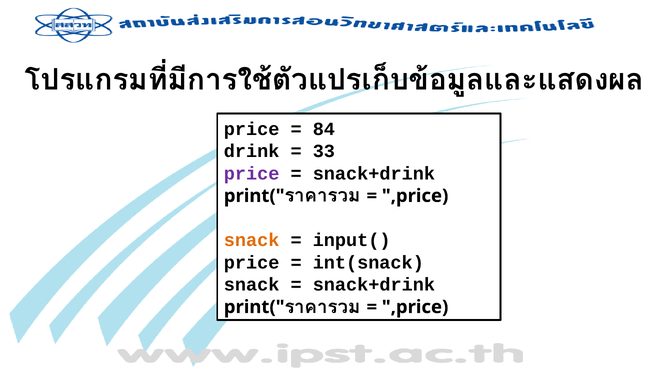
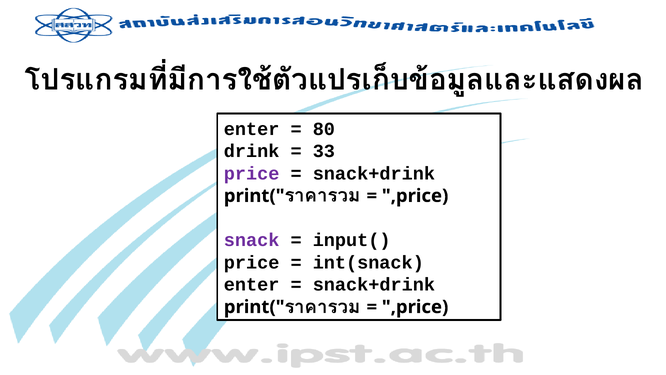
price at (252, 129): price -> enter
84: 84 -> 80
snack at (252, 240) colour: orange -> purple
snack at (252, 284): snack -> enter
